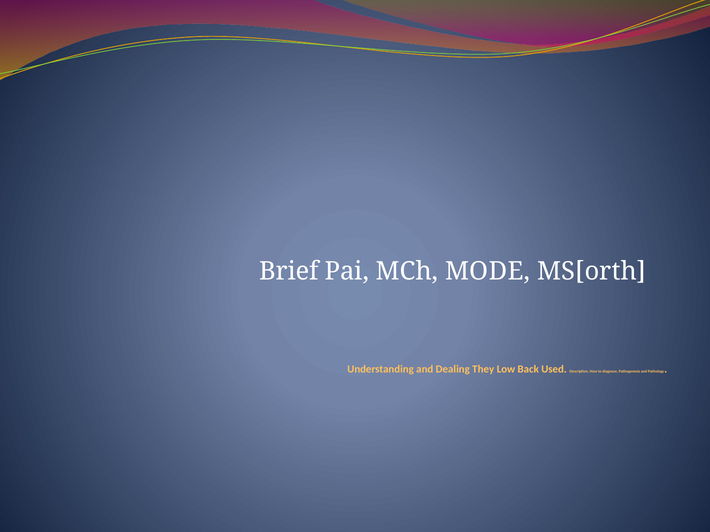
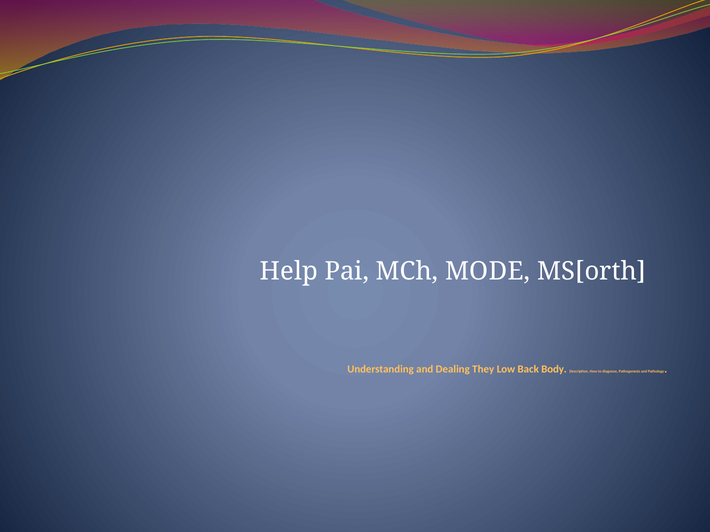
Brief: Brief -> Help
Used: Used -> Body
